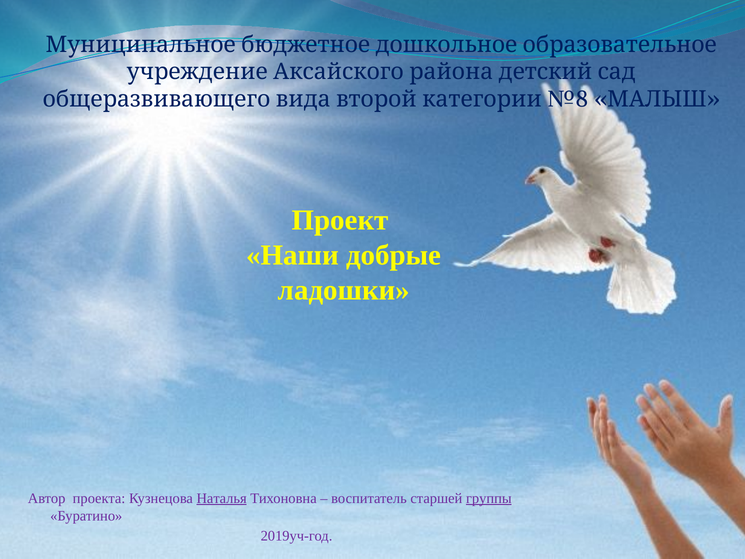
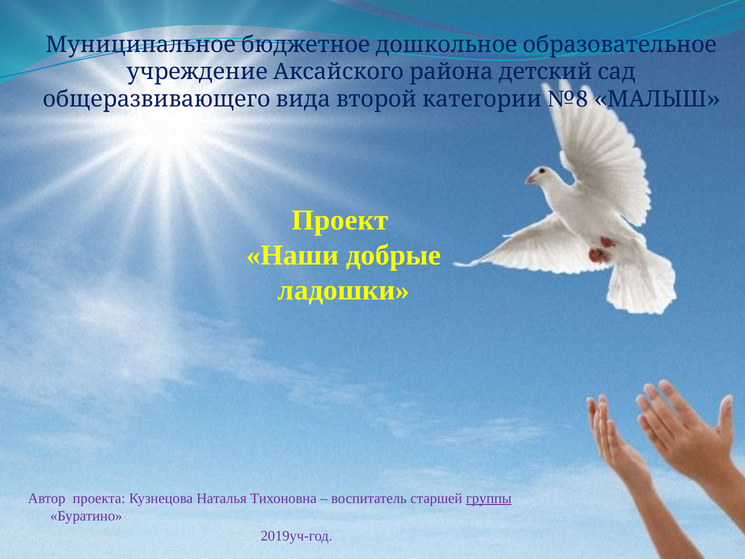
Наталья underline: present -> none
